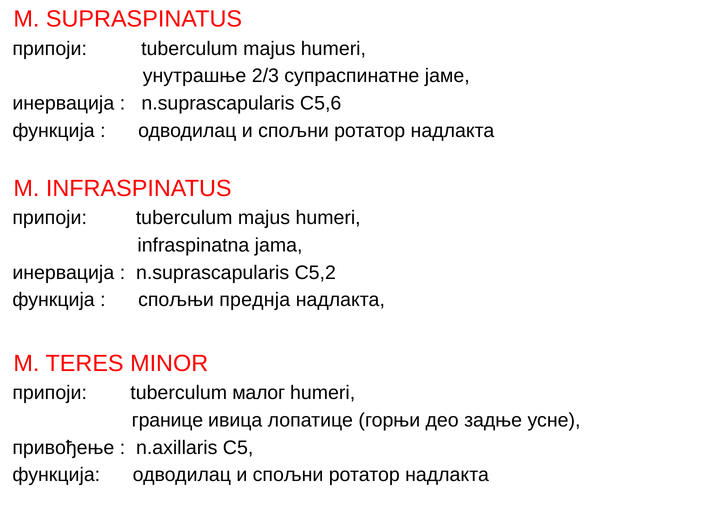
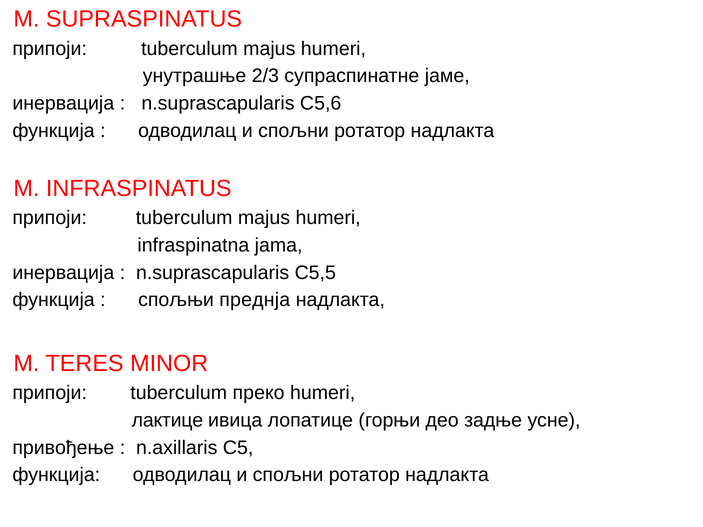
C5,2: C5,2 -> C5,5
малог: малог -> преко
границе: границе -> лактице
